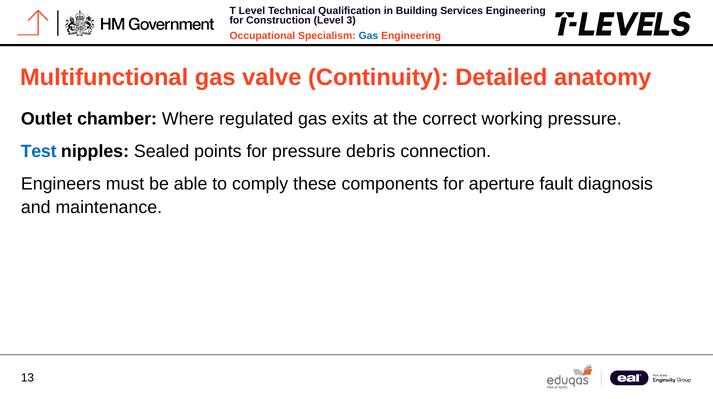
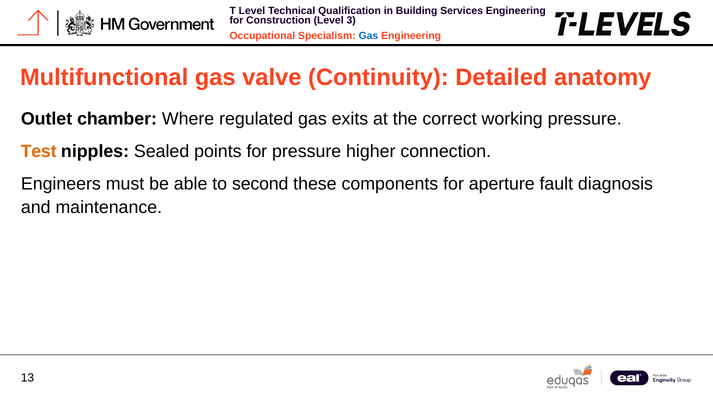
Test colour: blue -> orange
debris: debris -> higher
comply: comply -> second
